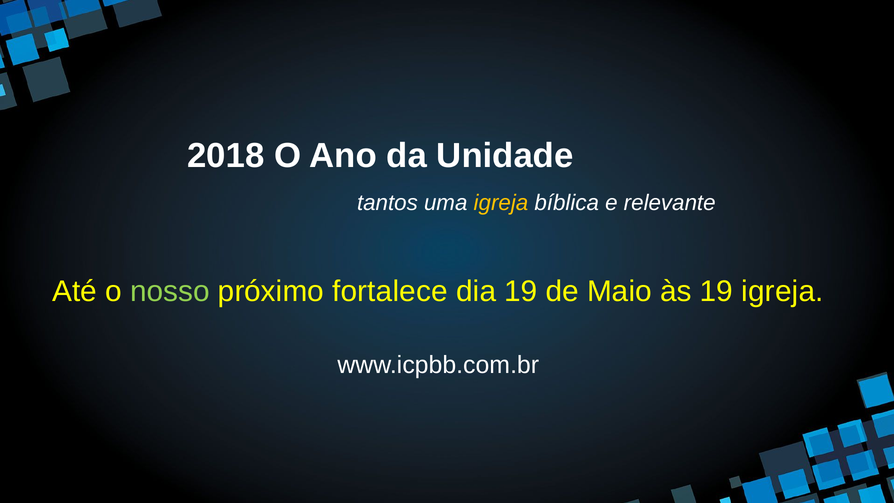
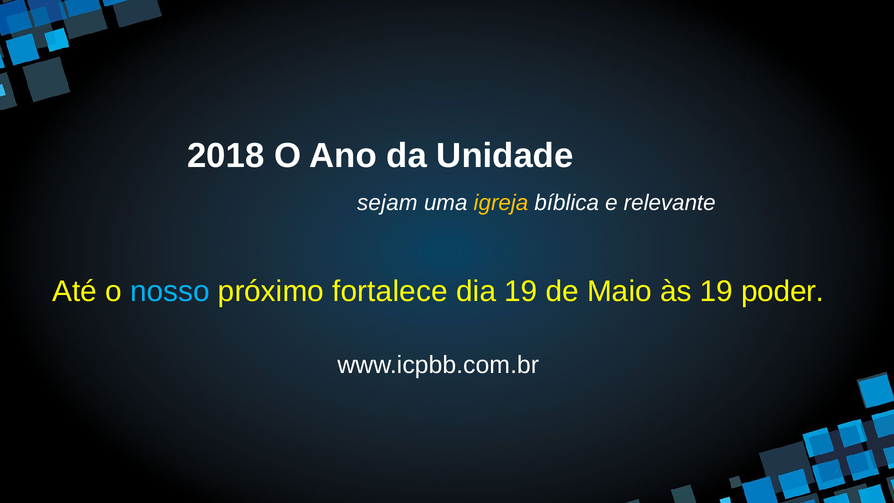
tantos: tantos -> sejam
nosso colour: light green -> light blue
19 igreja: igreja -> poder
